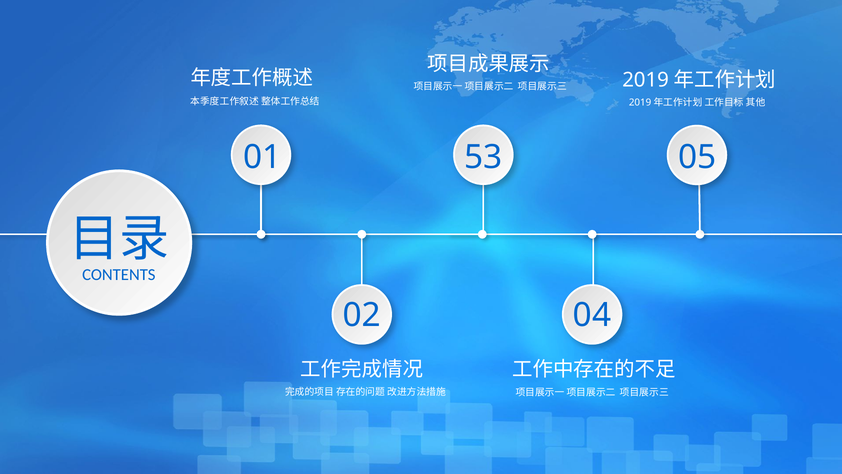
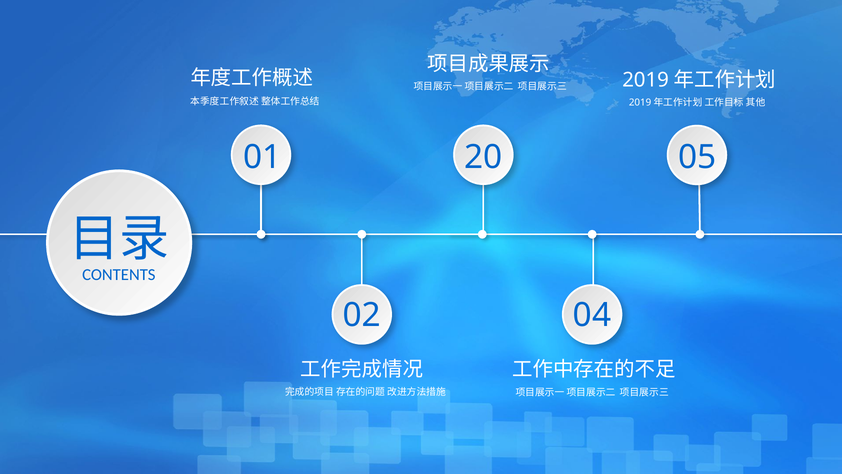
53: 53 -> 20
